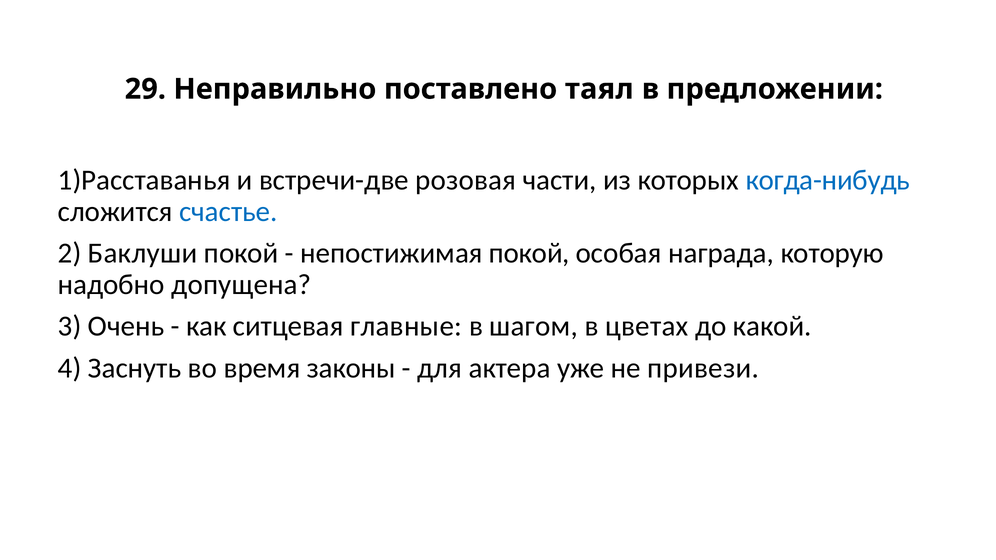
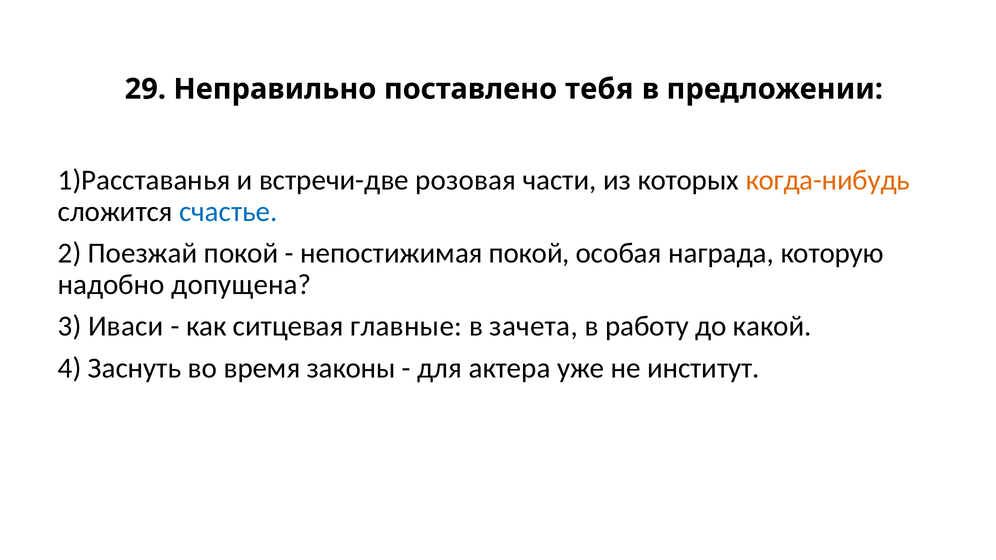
таял: таял -> тебя
когда-нибудь colour: blue -> orange
Баклуши: Баклуши -> Поезжай
Очень: Очень -> Иваси
шагом: шагом -> зачета
цветах: цветах -> работу
привези: привези -> институт
